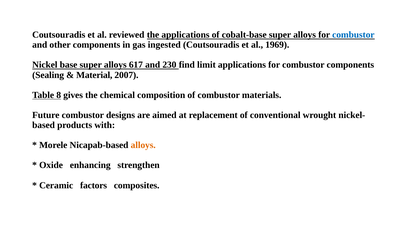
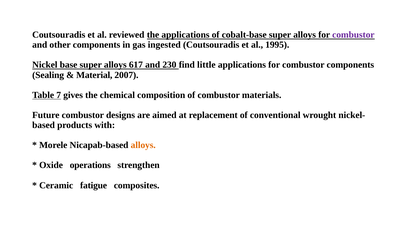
combustor at (353, 35) colour: blue -> purple
1969: 1969 -> 1995
limit: limit -> little
8: 8 -> 7
enhancing: enhancing -> operations
factors: factors -> fatigue
